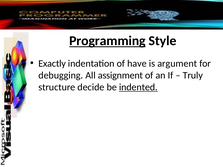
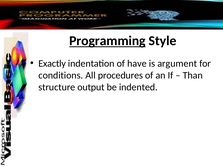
debugging: debugging -> conditions
assignment: assignment -> procedures
Truly: Truly -> Than
decide: decide -> output
indented underline: present -> none
